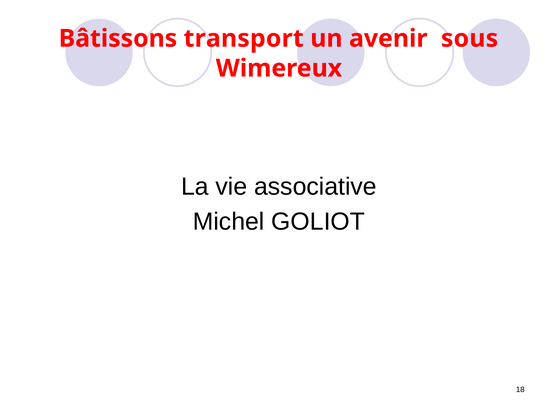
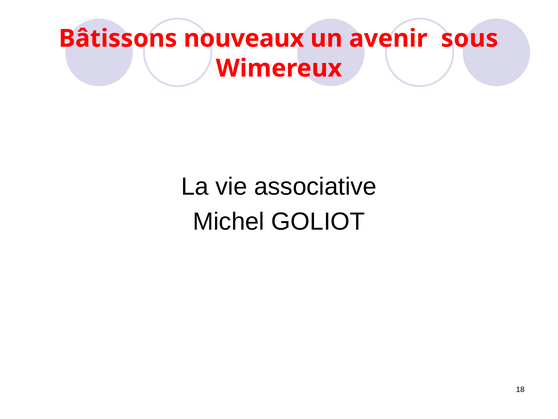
transport: transport -> nouveaux
